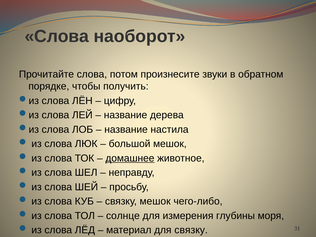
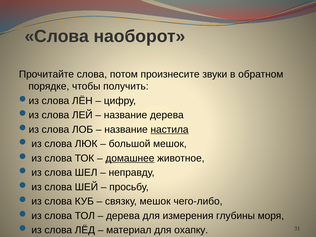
настила underline: none -> present
солнце at (123, 216): солнце -> дерева
для связку: связку -> охапку
